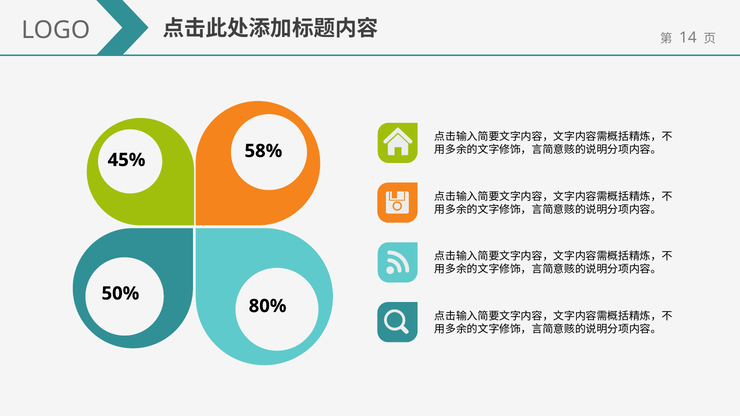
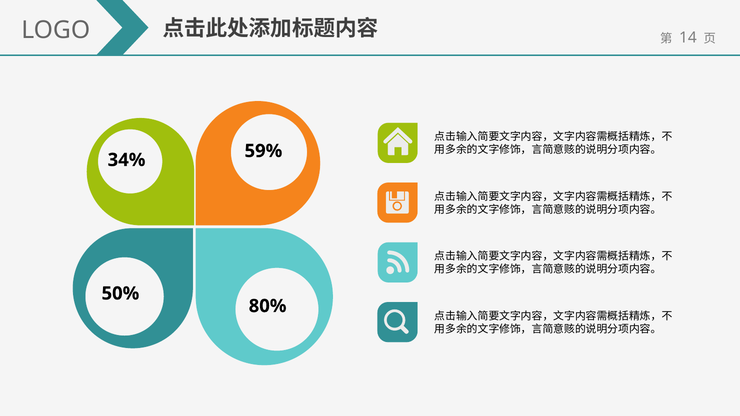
58%: 58% -> 59%
45%: 45% -> 34%
